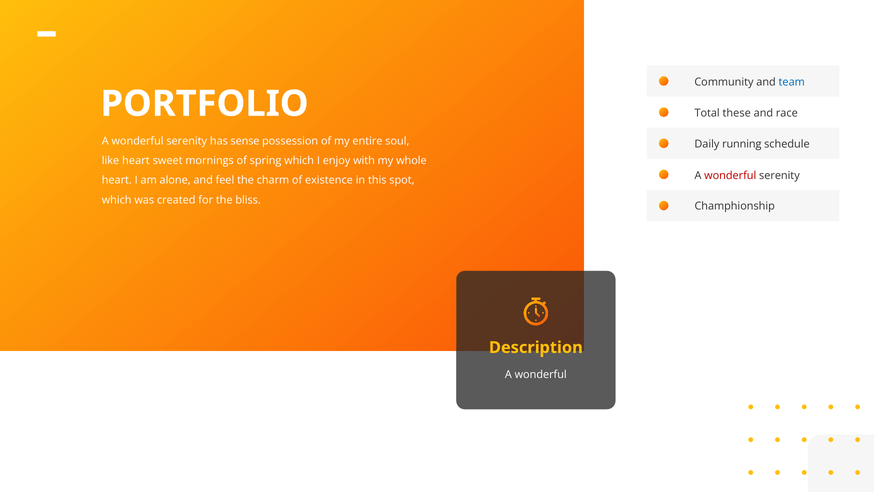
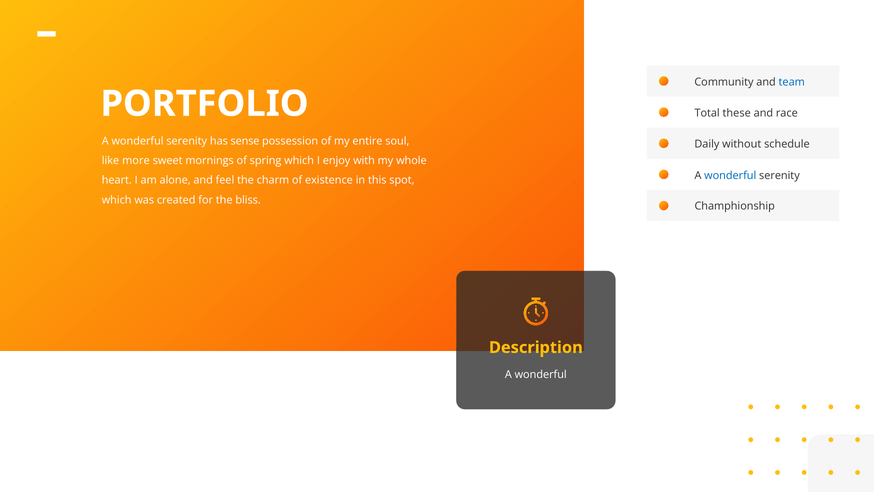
running: running -> without
like heart: heart -> more
wonderful at (730, 175) colour: red -> blue
